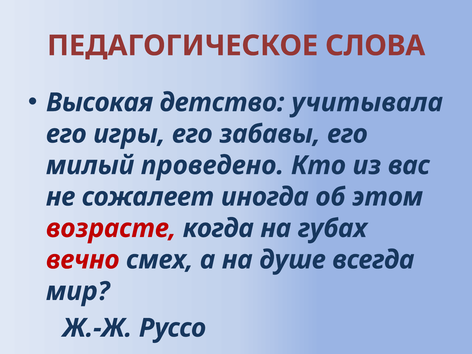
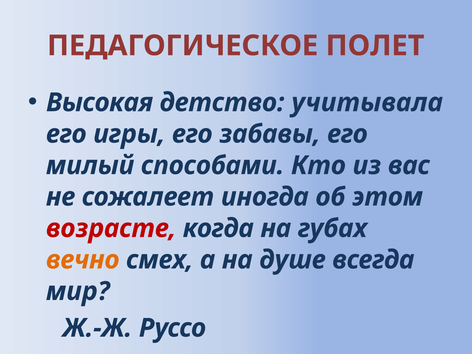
СЛОВА: СЛОВА -> ПОЛЕТ
проведено: проведено -> способами
вечно colour: red -> orange
